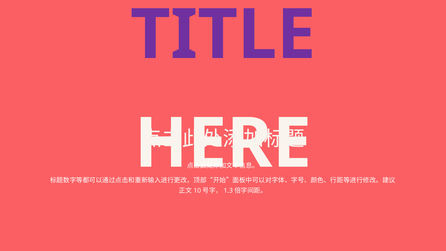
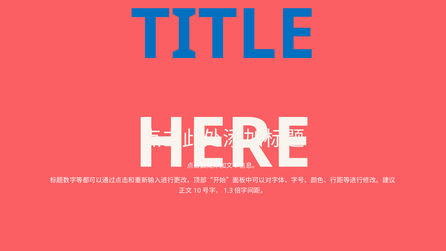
TITLE colour: purple -> blue
